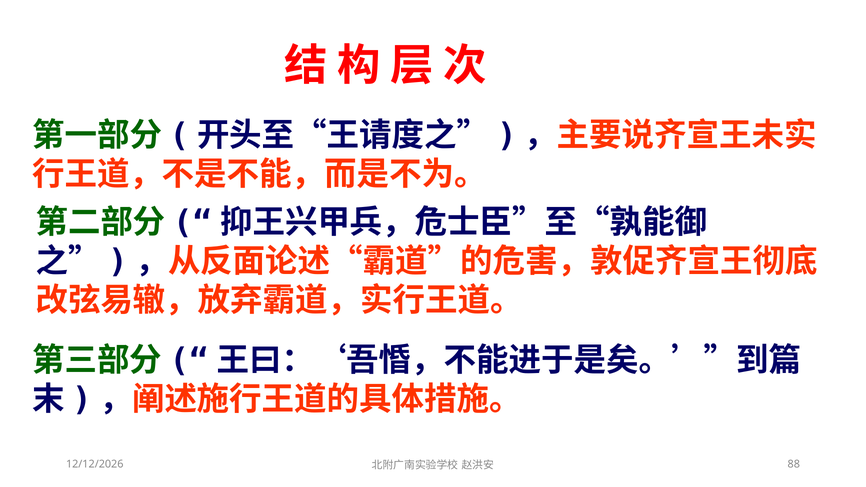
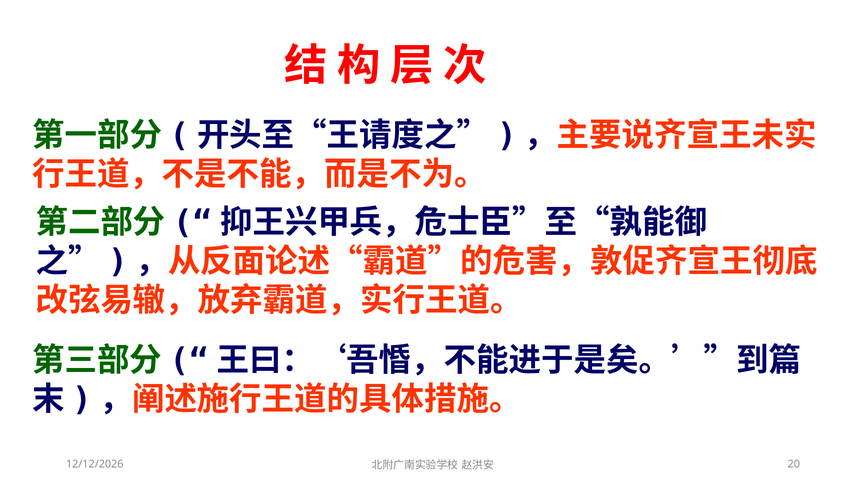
88: 88 -> 20
